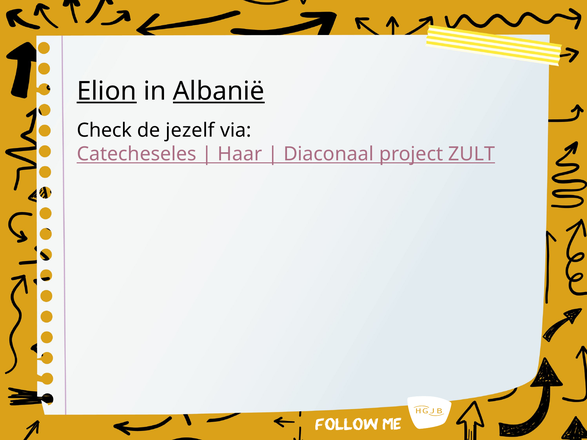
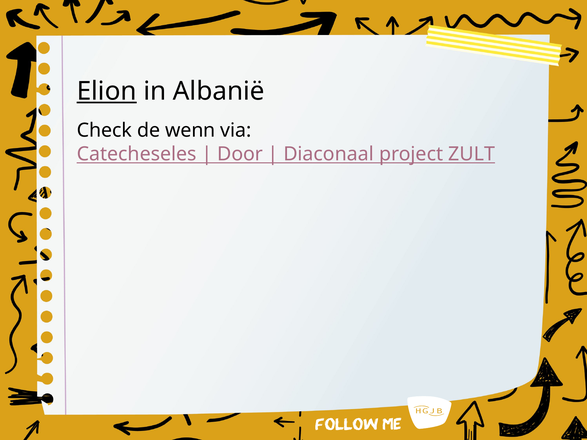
Albanië underline: present -> none
jezelf: jezelf -> wenn
Haar: Haar -> Door
